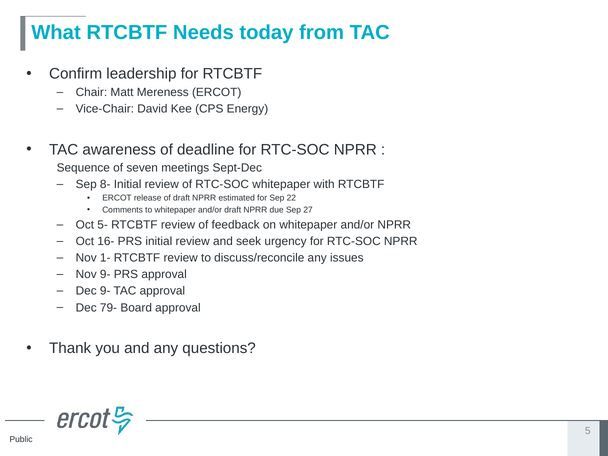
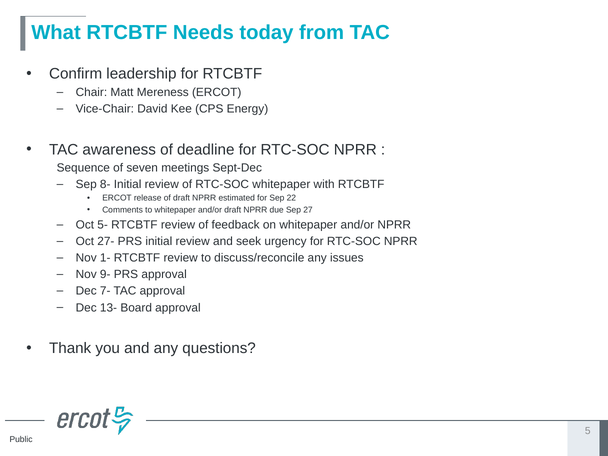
16-: 16- -> 27-
Dec 9-: 9- -> 7-
79-: 79- -> 13-
